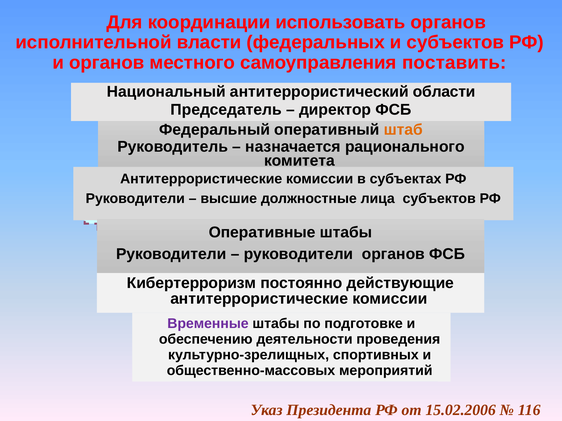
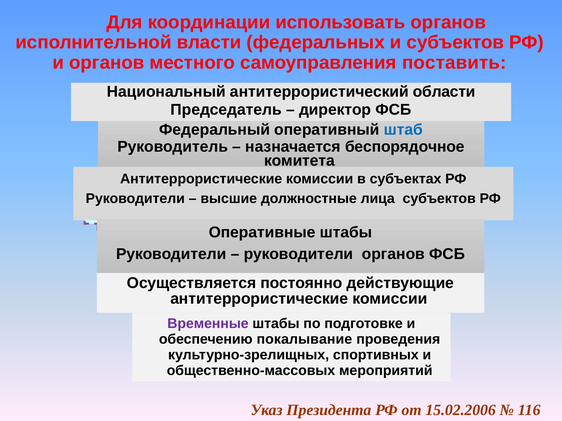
штаб colour: orange -> blue
рационального: рационального -> беспорядочное
Кибертерроризм: Кибертерроризм -> Осуществляется
деятельности: деятельности -> покалывание
